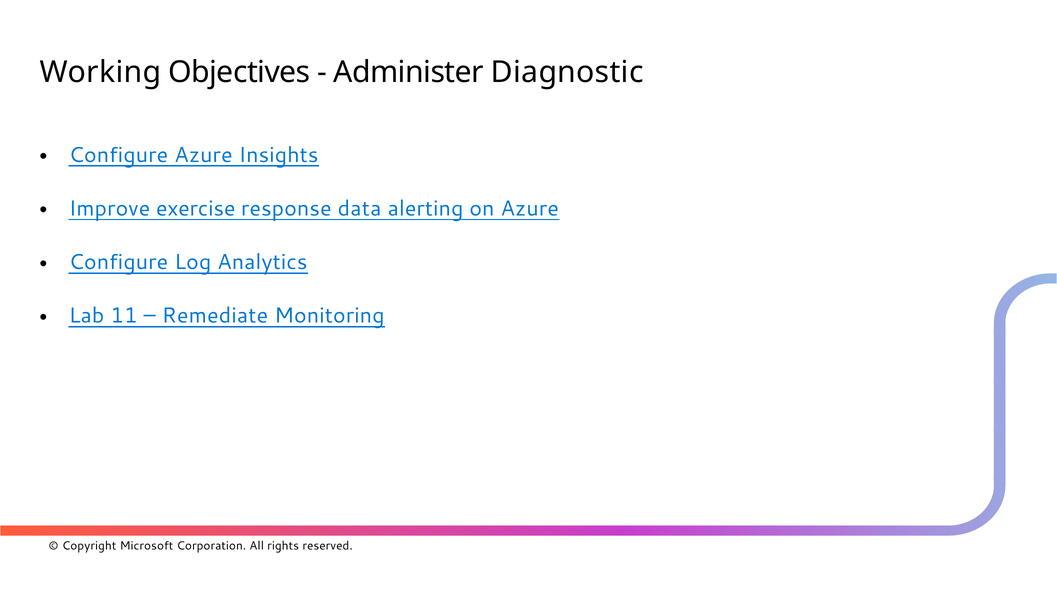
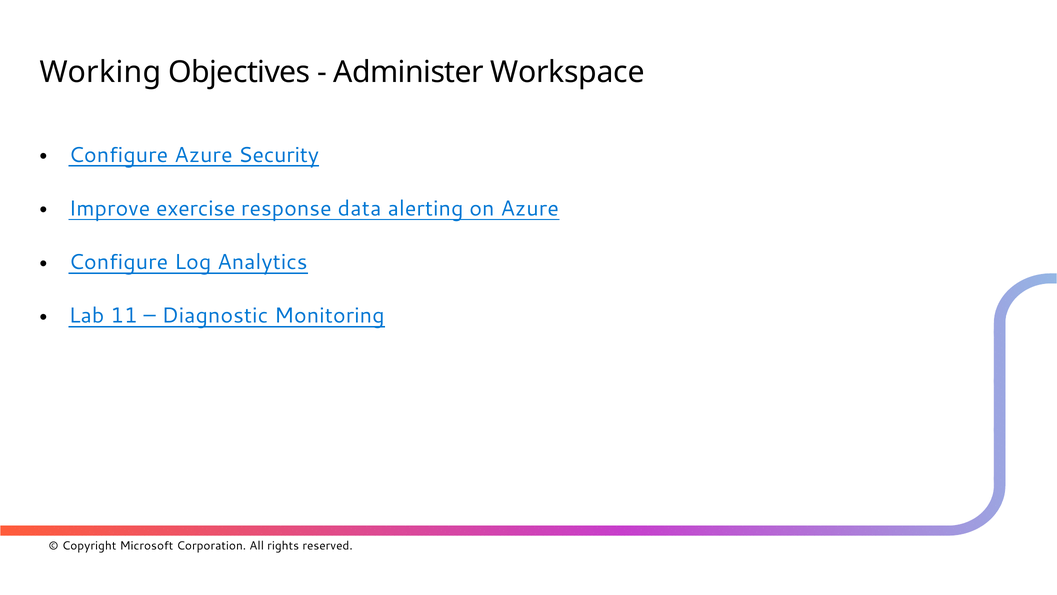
Diagnostic: Diagnostic -> Workspace
Insights: Insights -> Security
Remediate: Remediate -> Diagnostic
